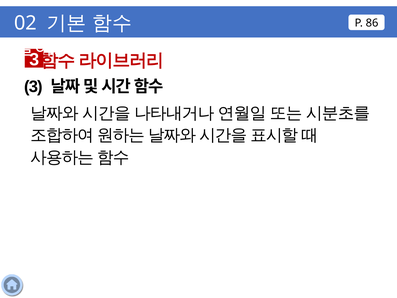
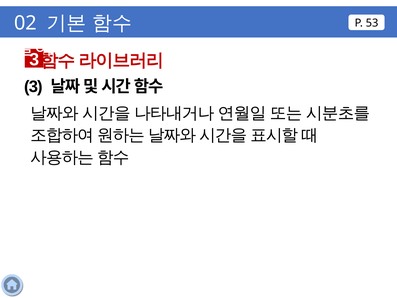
86: 86 -> 53
